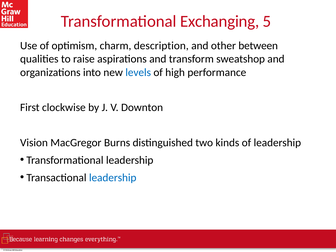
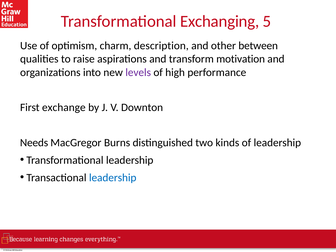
sweatshop: sweatshop -> motivation
levels colour: blue -> purple
clockwise: clockwise -> exchange
Vision: Vision -> Needs
